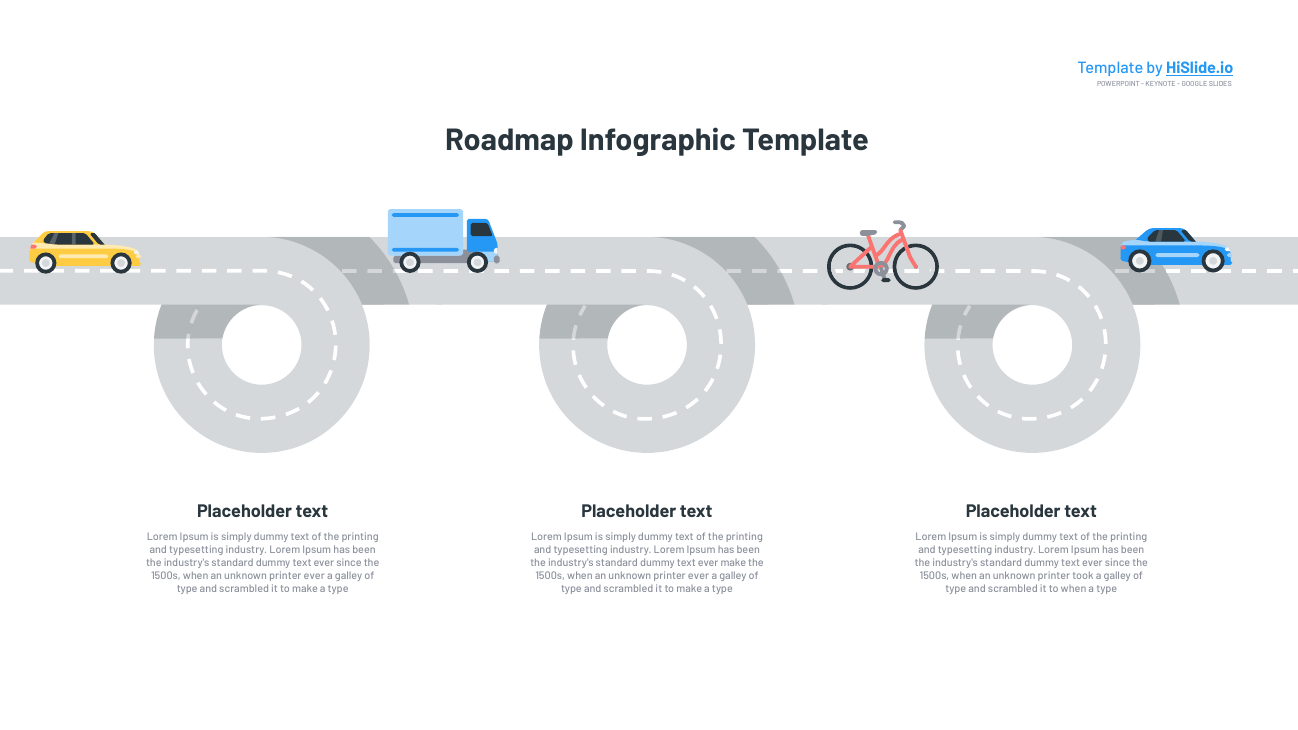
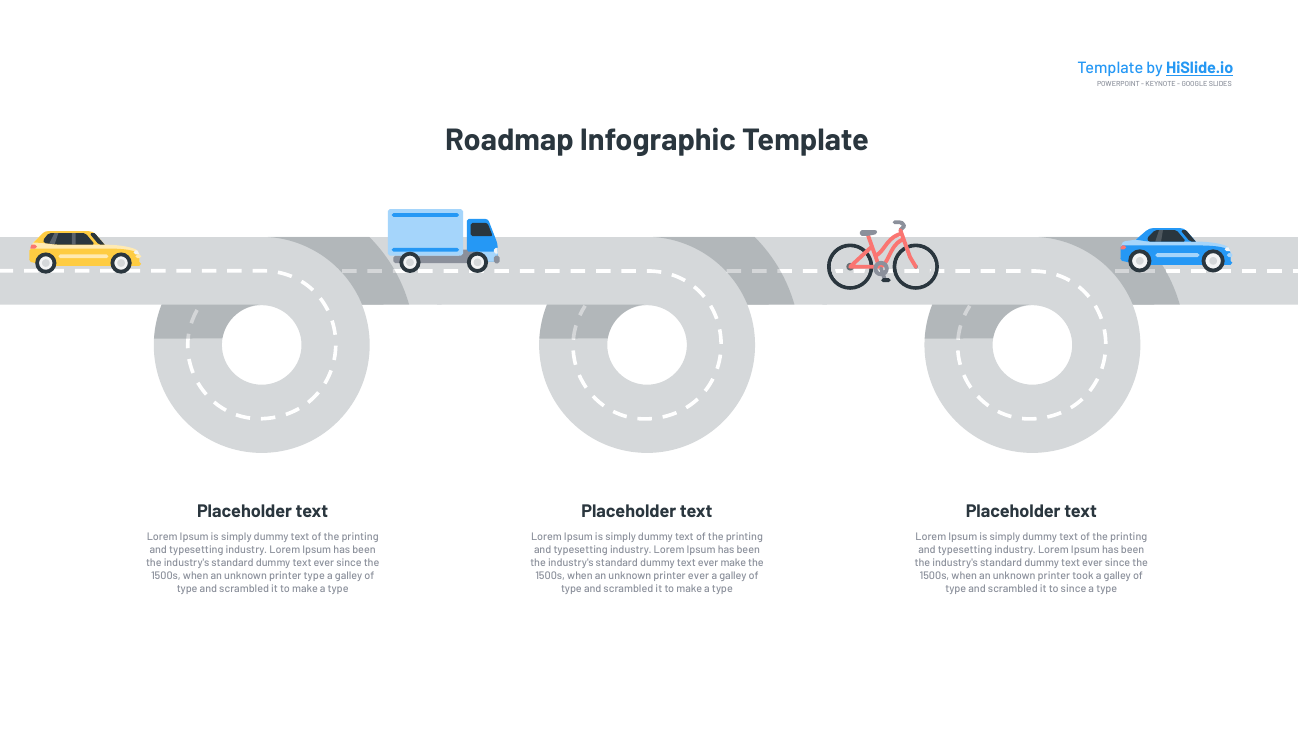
ever at (314, 576): ever -> type
to when: when -> since
